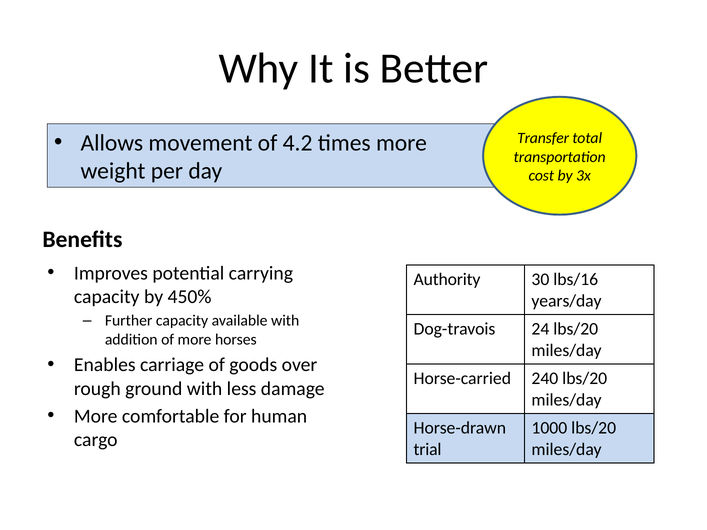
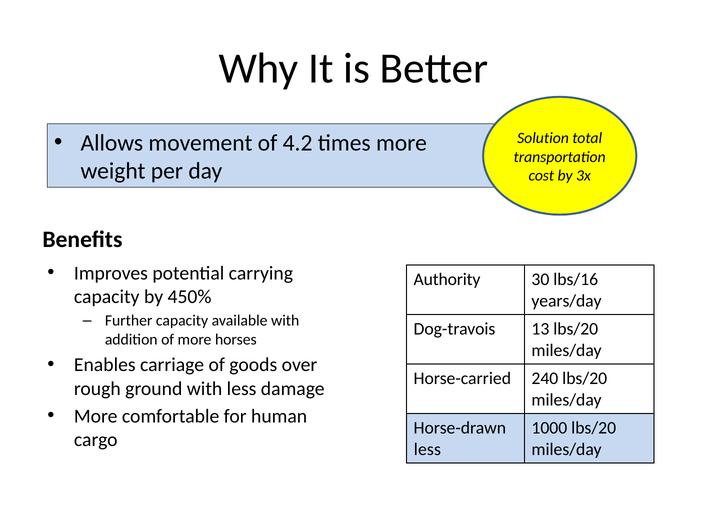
Transfer: Transfer -> Solution
24: 24 -> 13
trial at (428, 450): trial -> less
